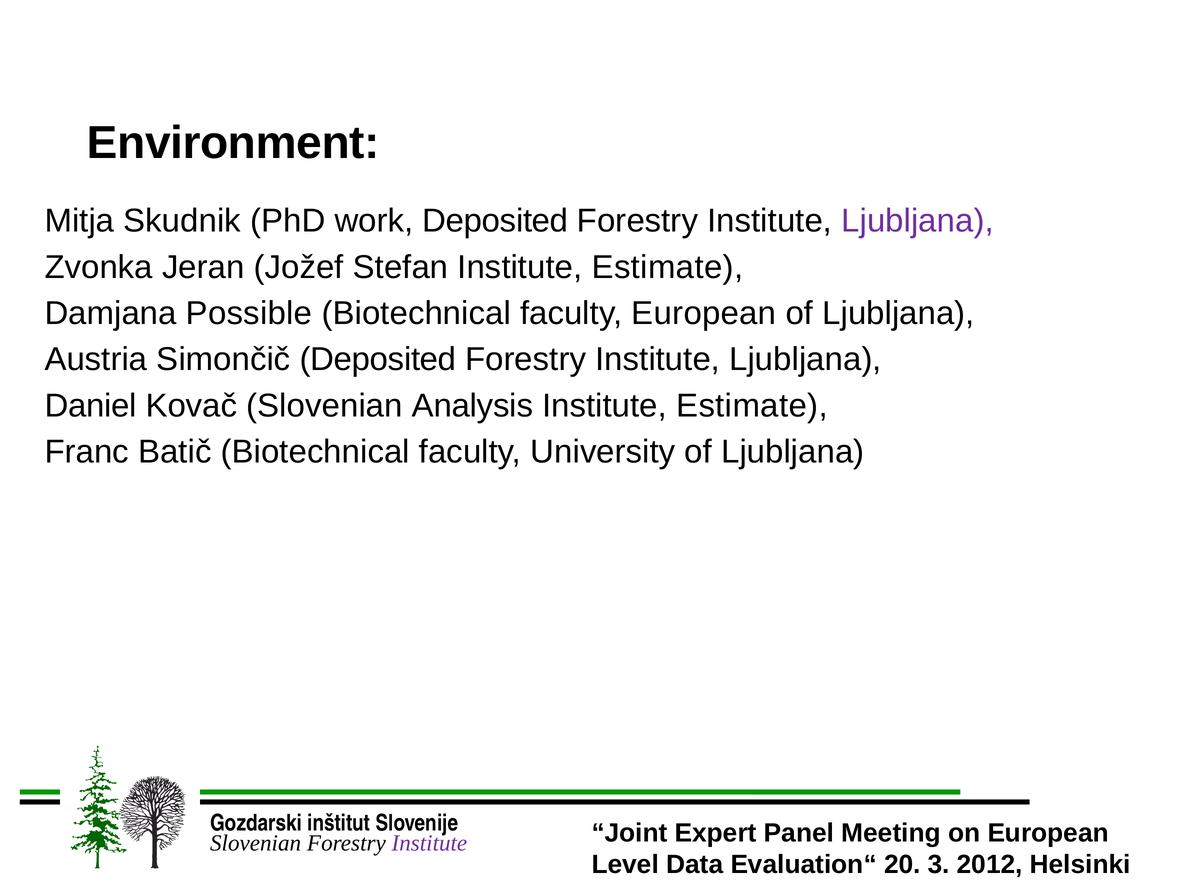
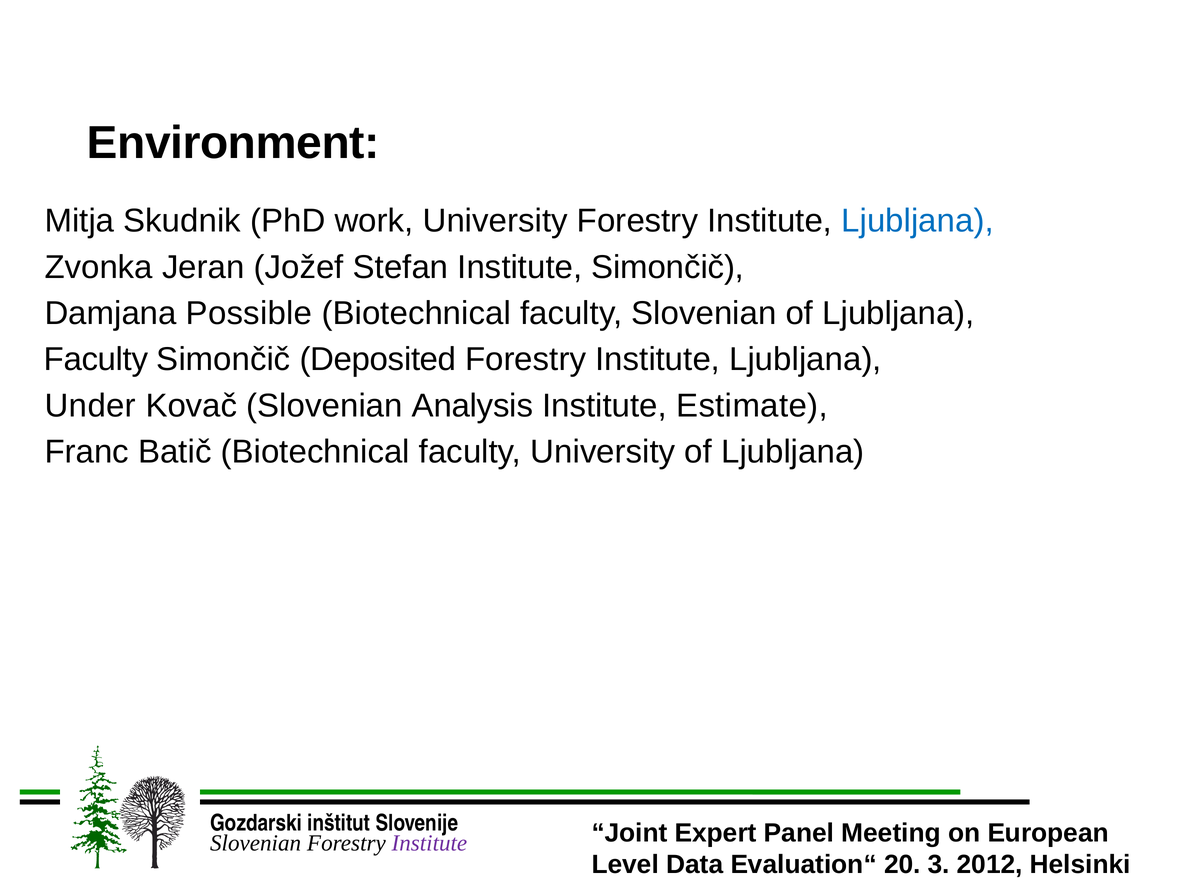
work Deposited: Deposited -> University
Ljubljana at (918, 221) colour: purple -> blue
Stefan Institute Estimate: Estimate -> Simončič
faculty European: European -> Slovenian
Austria at (96, 360): Austria -> Faculty
Daniel: Daniel -> Under
